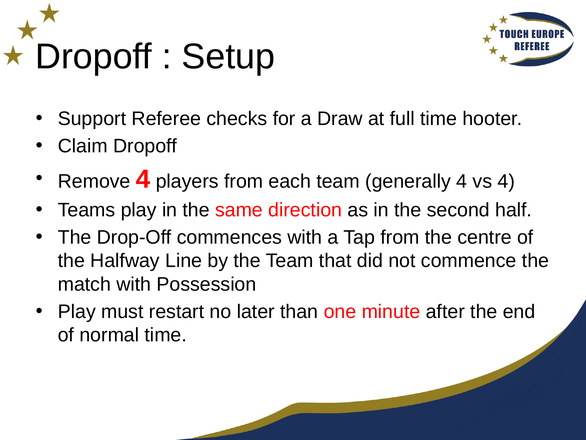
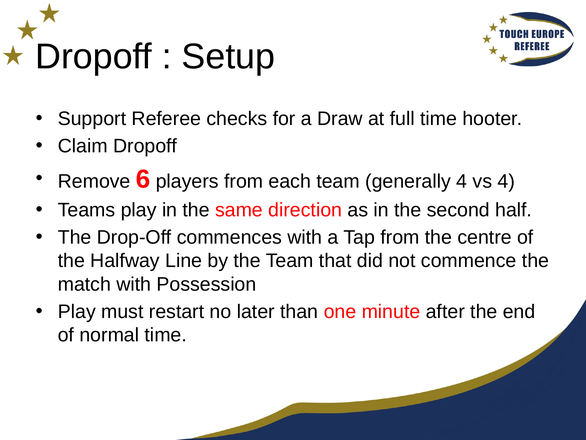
Remove 4: 4 -> 6
